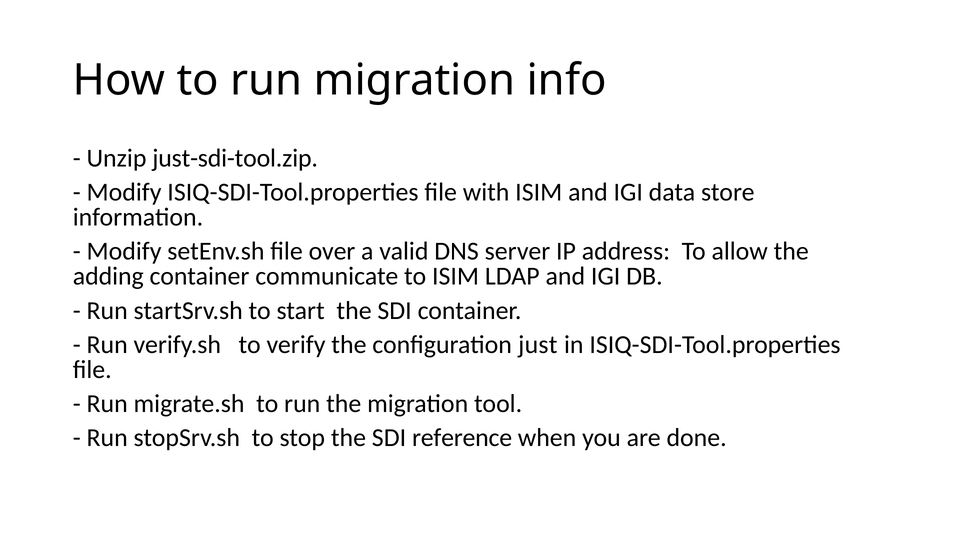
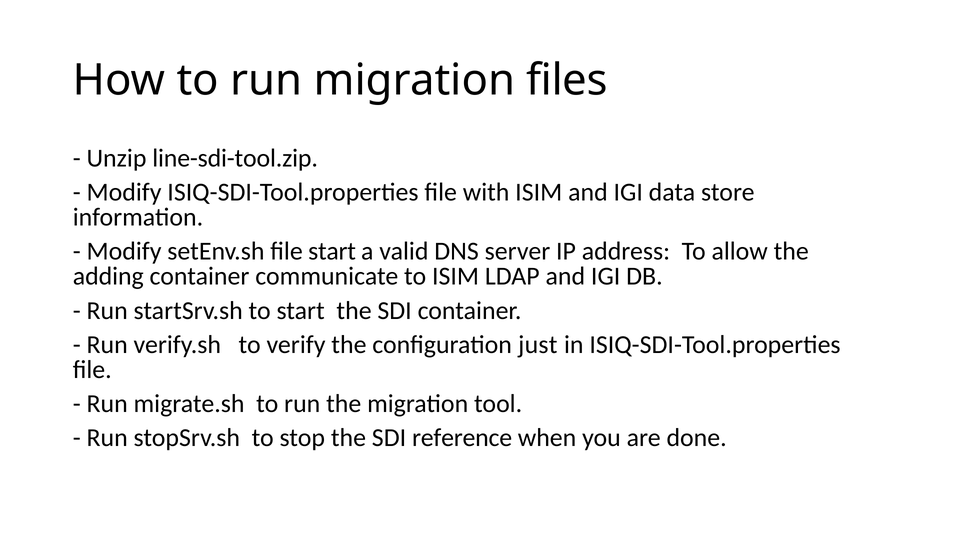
info: info -> files
just-sdi-tool.zip: just-sdi-tool.zip -> line-sdi-tool.zip
file over: over -> start
